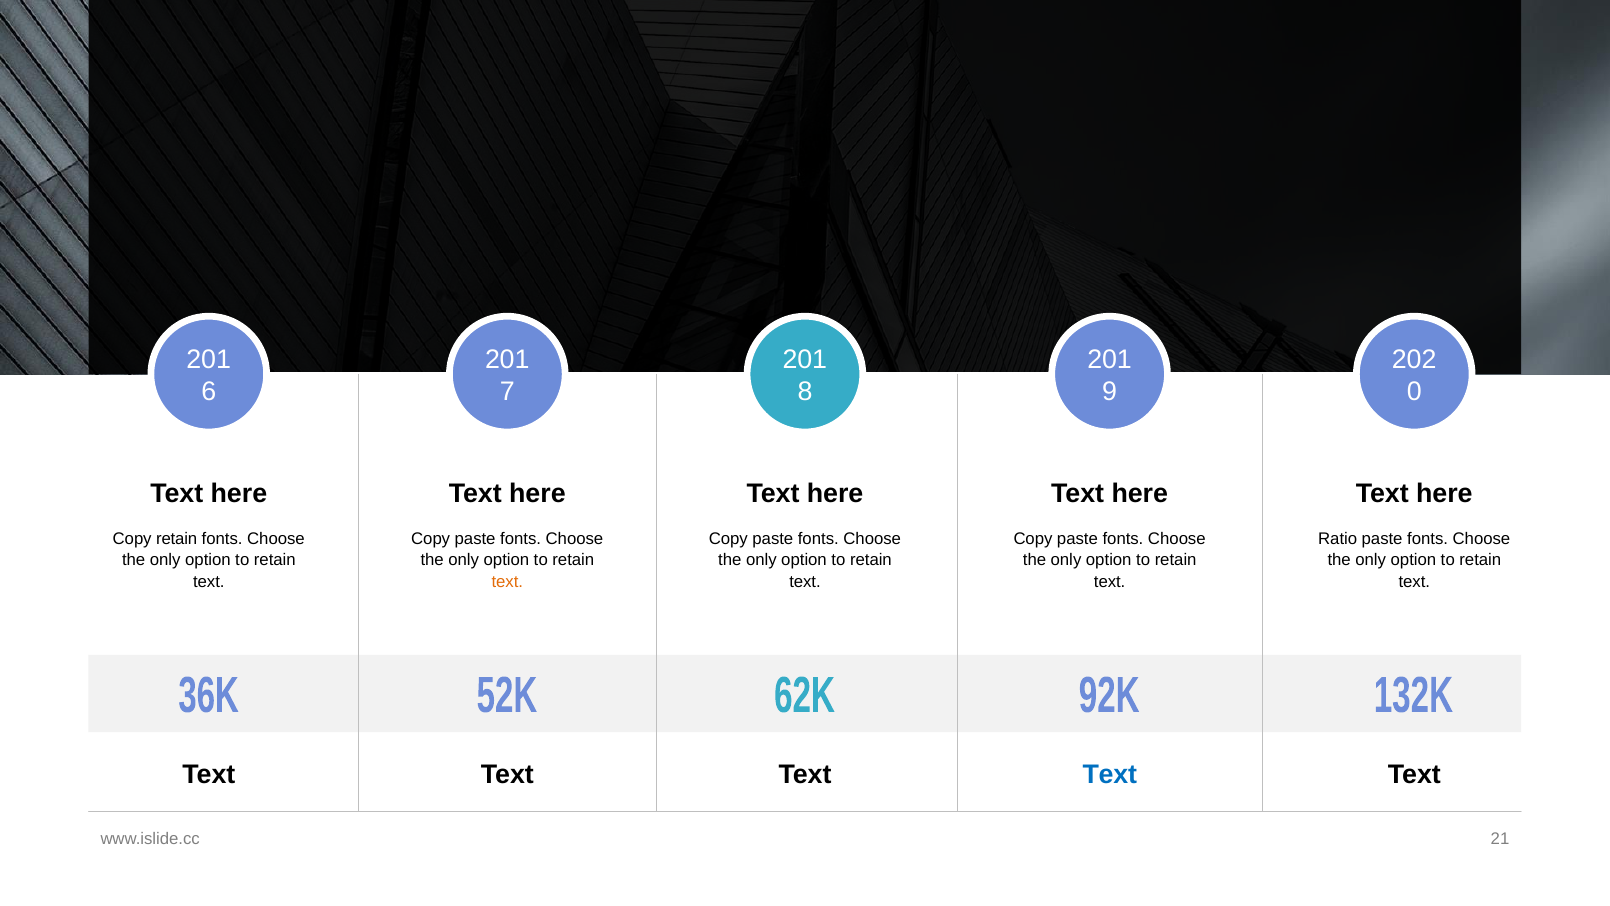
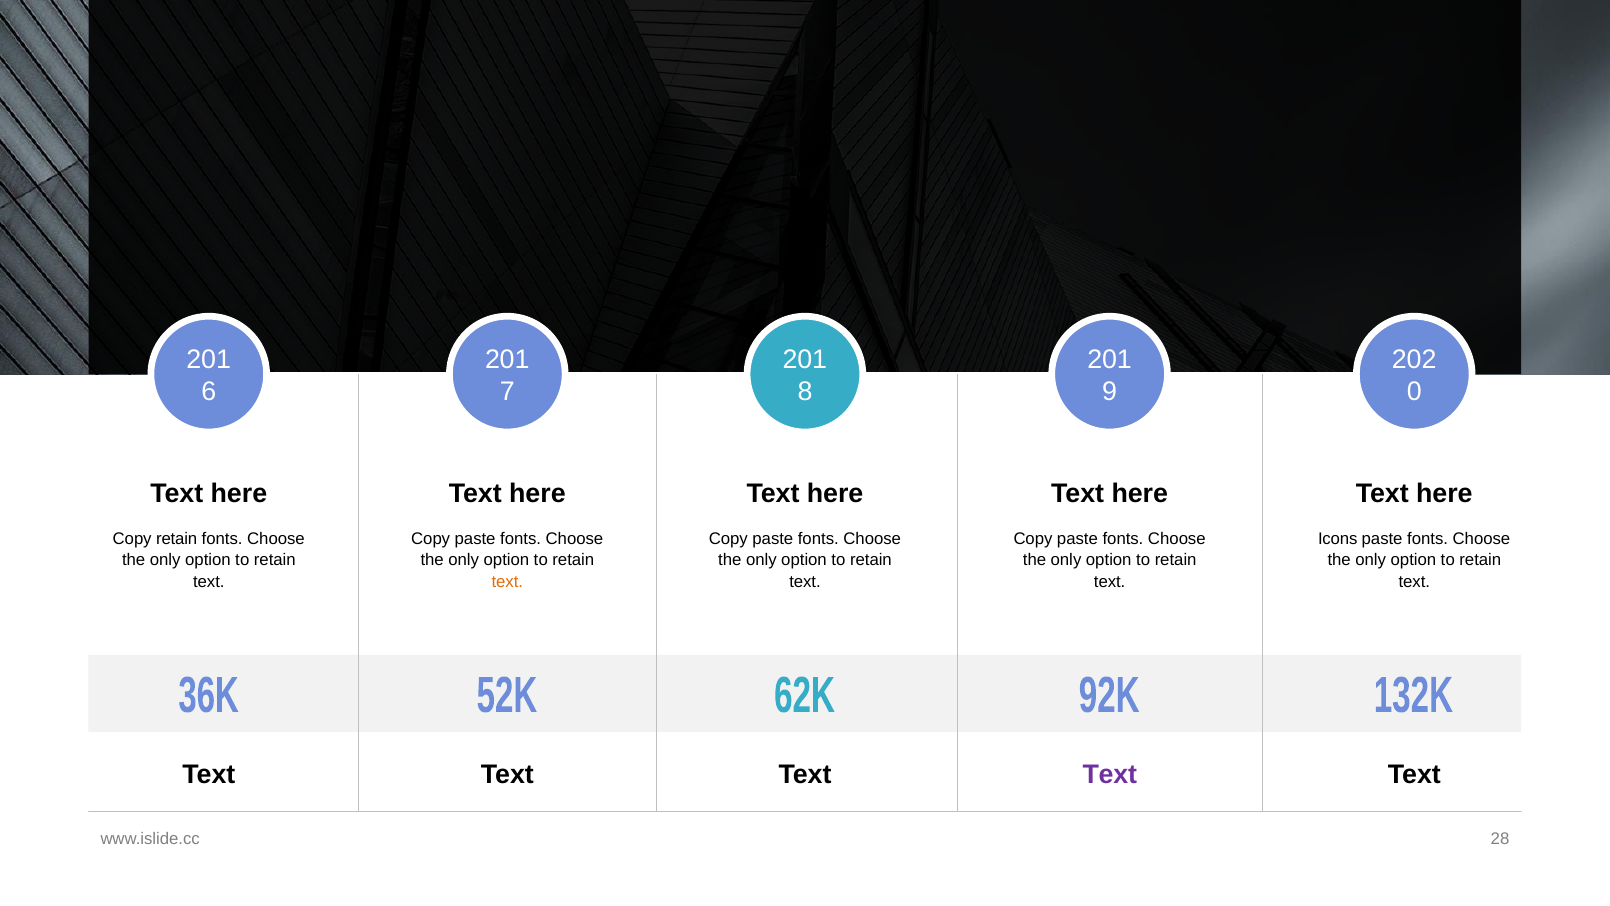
Ratio: Ratio -> Icons
Text at (1110, 774) colour: blue -> purple
21: 21 -> 28
